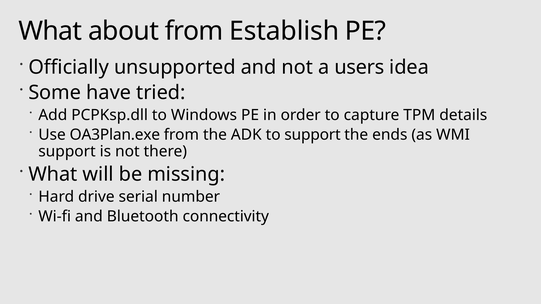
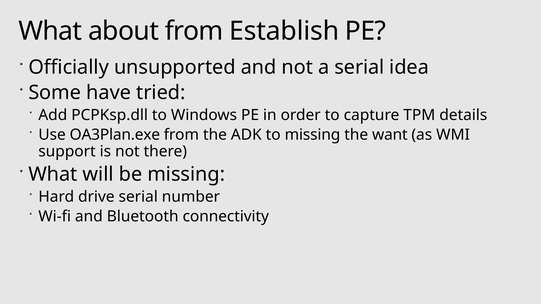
a users: users -> serial
to support: support -> missing
ends: ends -> want
